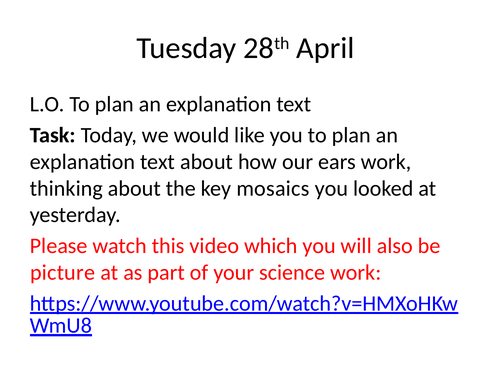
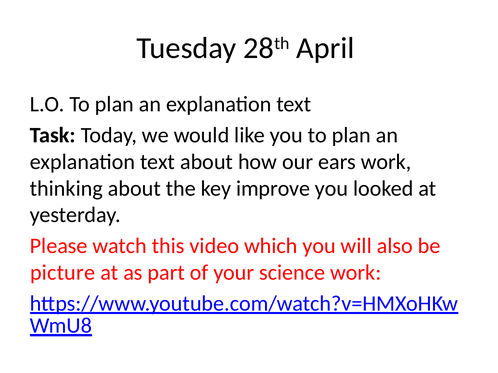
mosaics: mosaics -> improve
